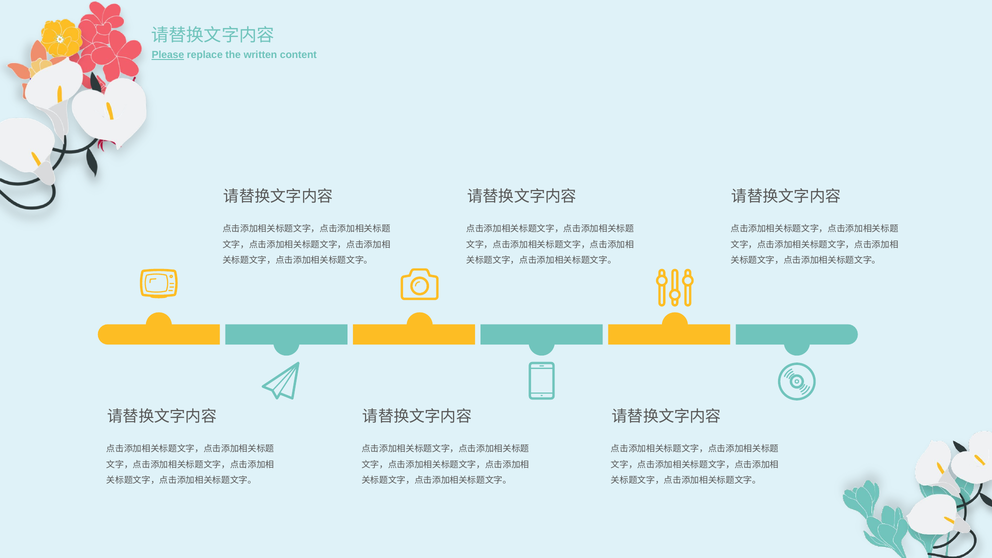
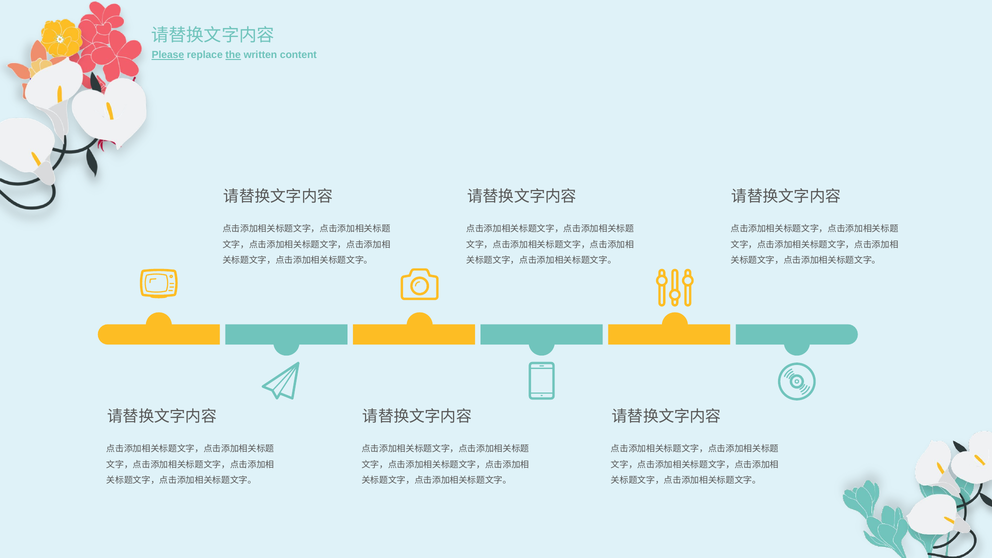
the underline: none -> present
